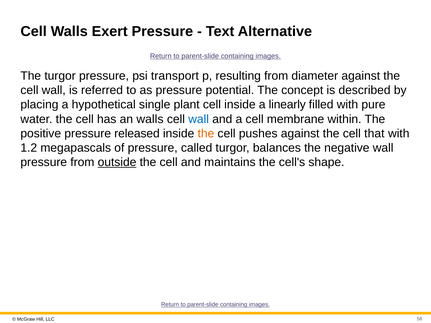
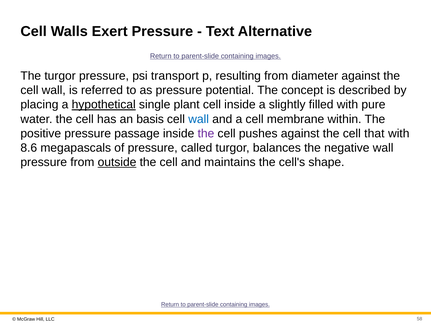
hypothetical underline: none -> present
linearly: linearly -> slightly
an walls: walls -> basis
released: released -> passage
the at (206, 134) colour: orange -> purple
1.2: 1.2 -> 8.6
